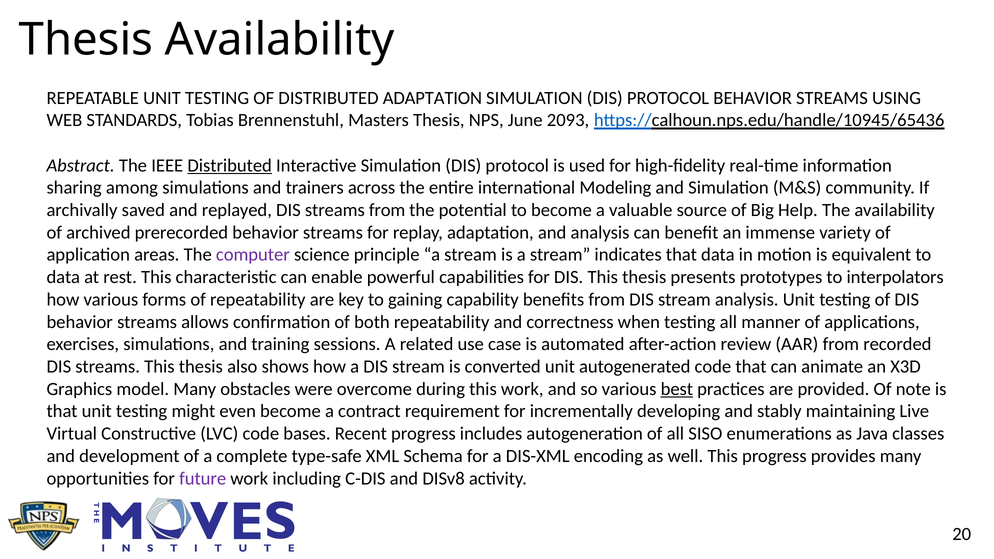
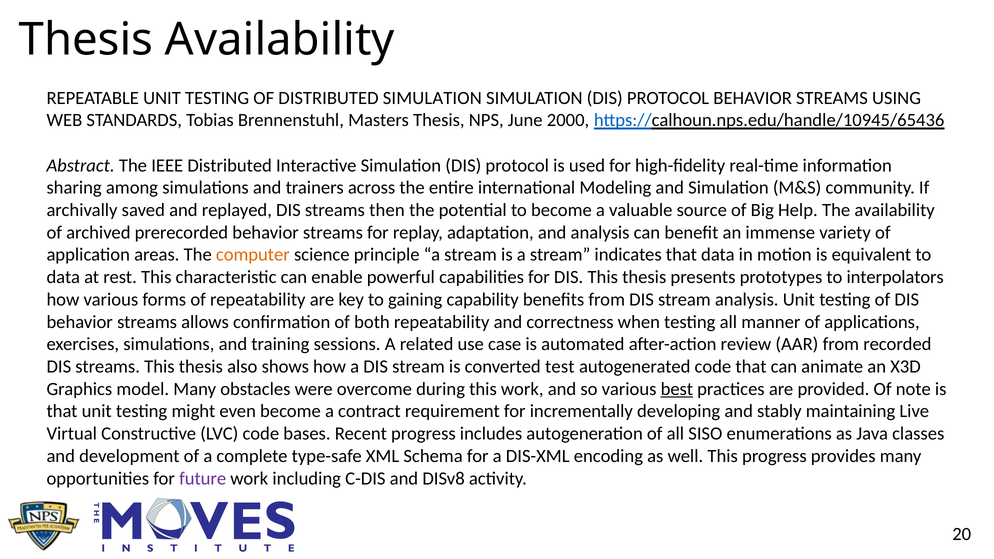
DISTRIBUTED ADAPTATION: ADAPTATION -> SIMULATION
2093: 2093 -> 2000
Distributed at (230, 165) underline: present -> none
streams from: from -> then
computer colour: purple -> orange
converted unit: unit -> test
